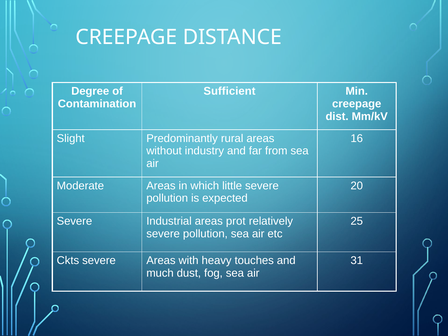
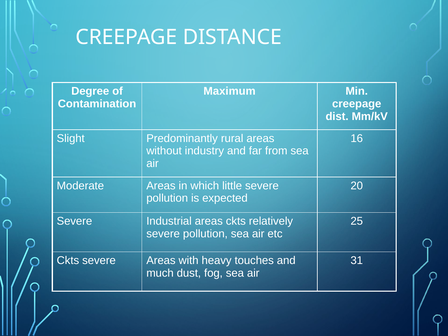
Sufficient: Sufficient -> Maximum
areas prot: prot -> ckts
